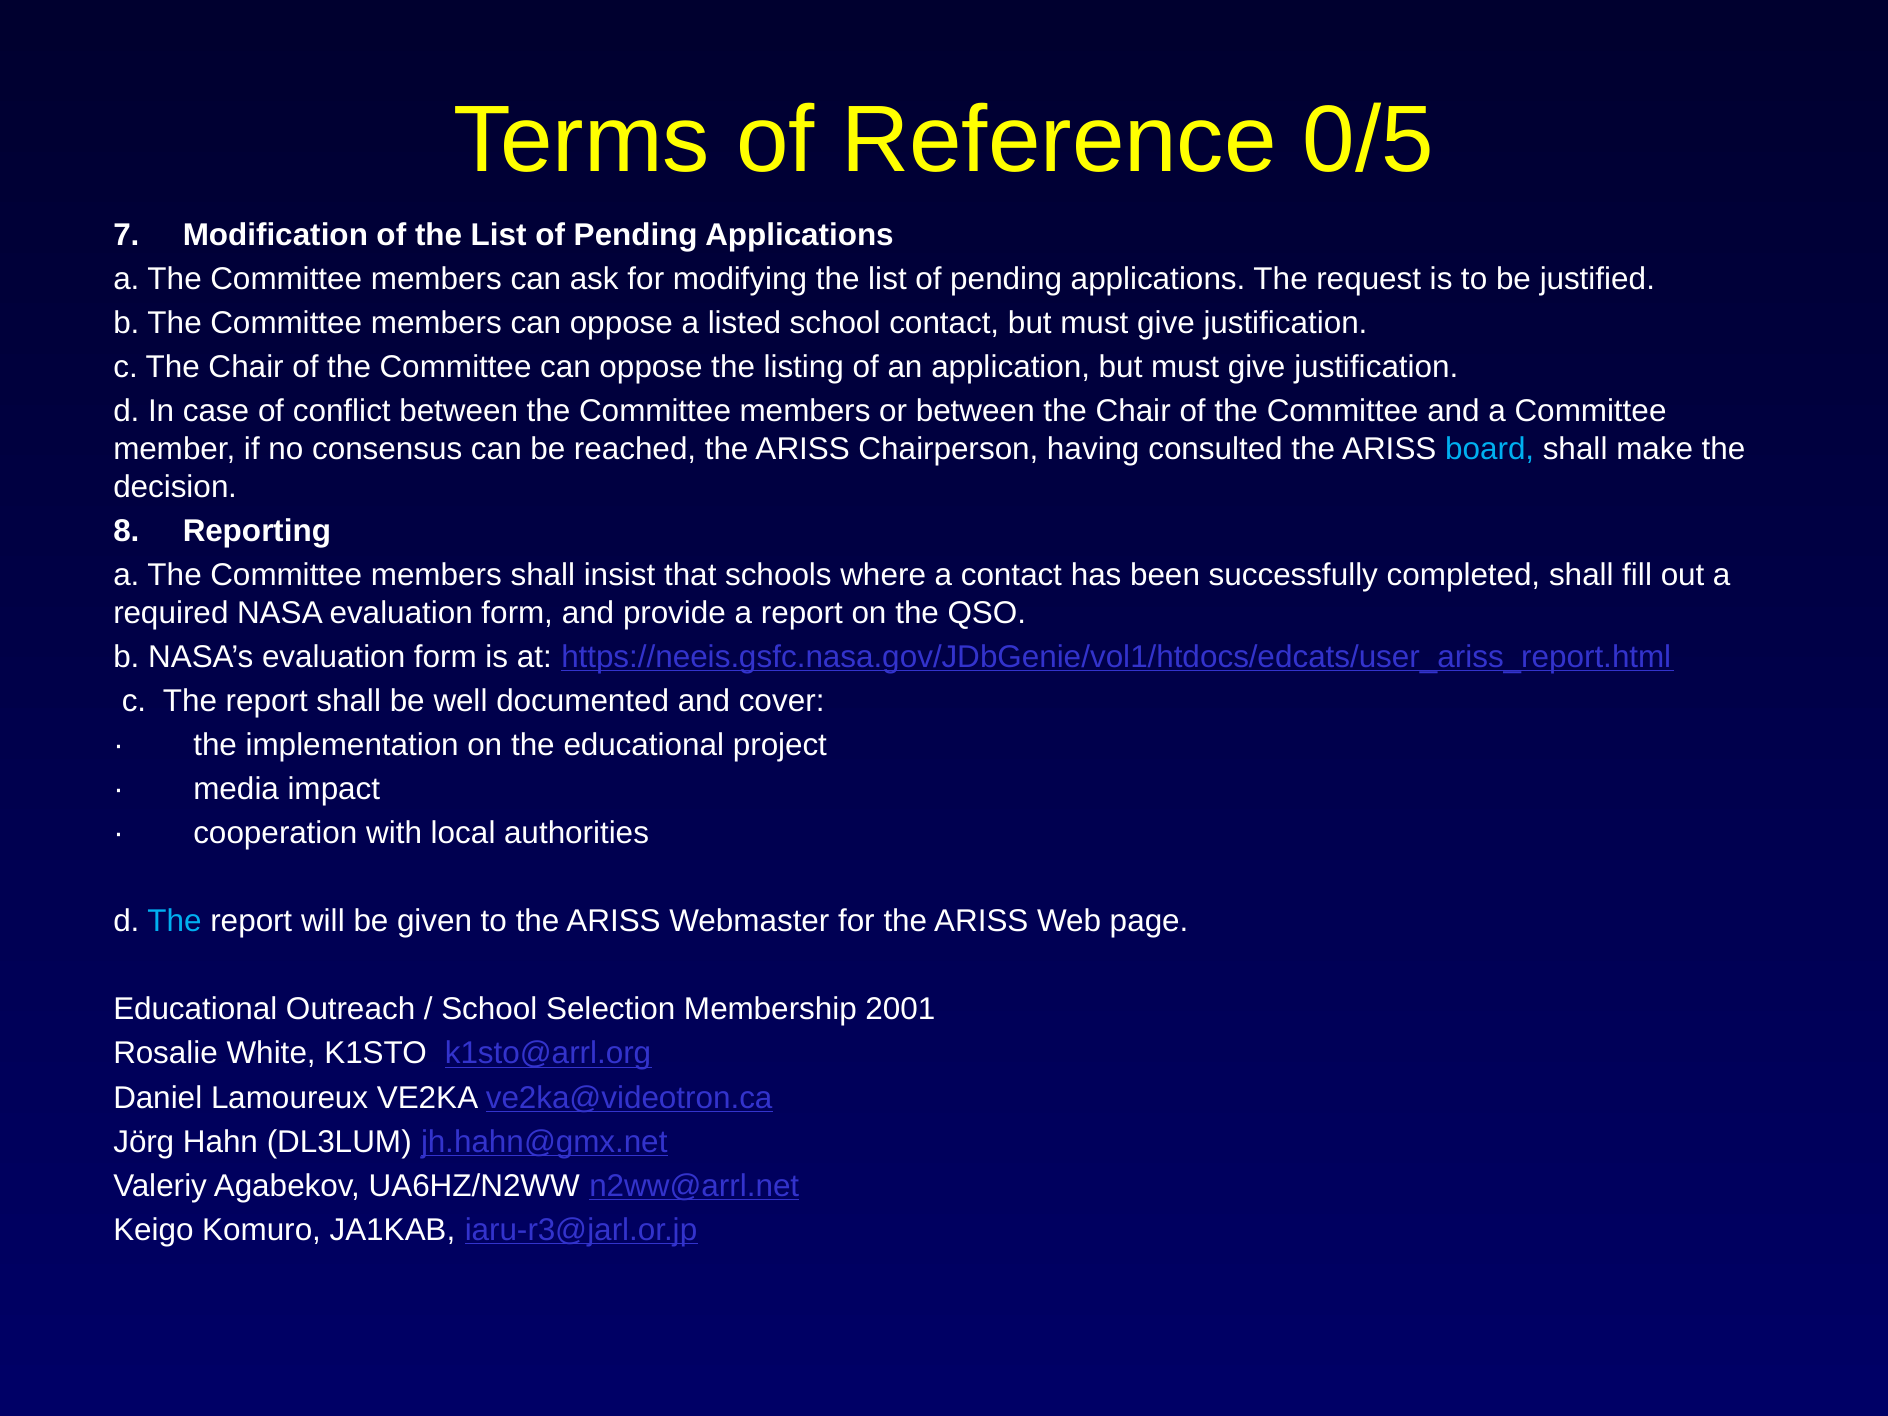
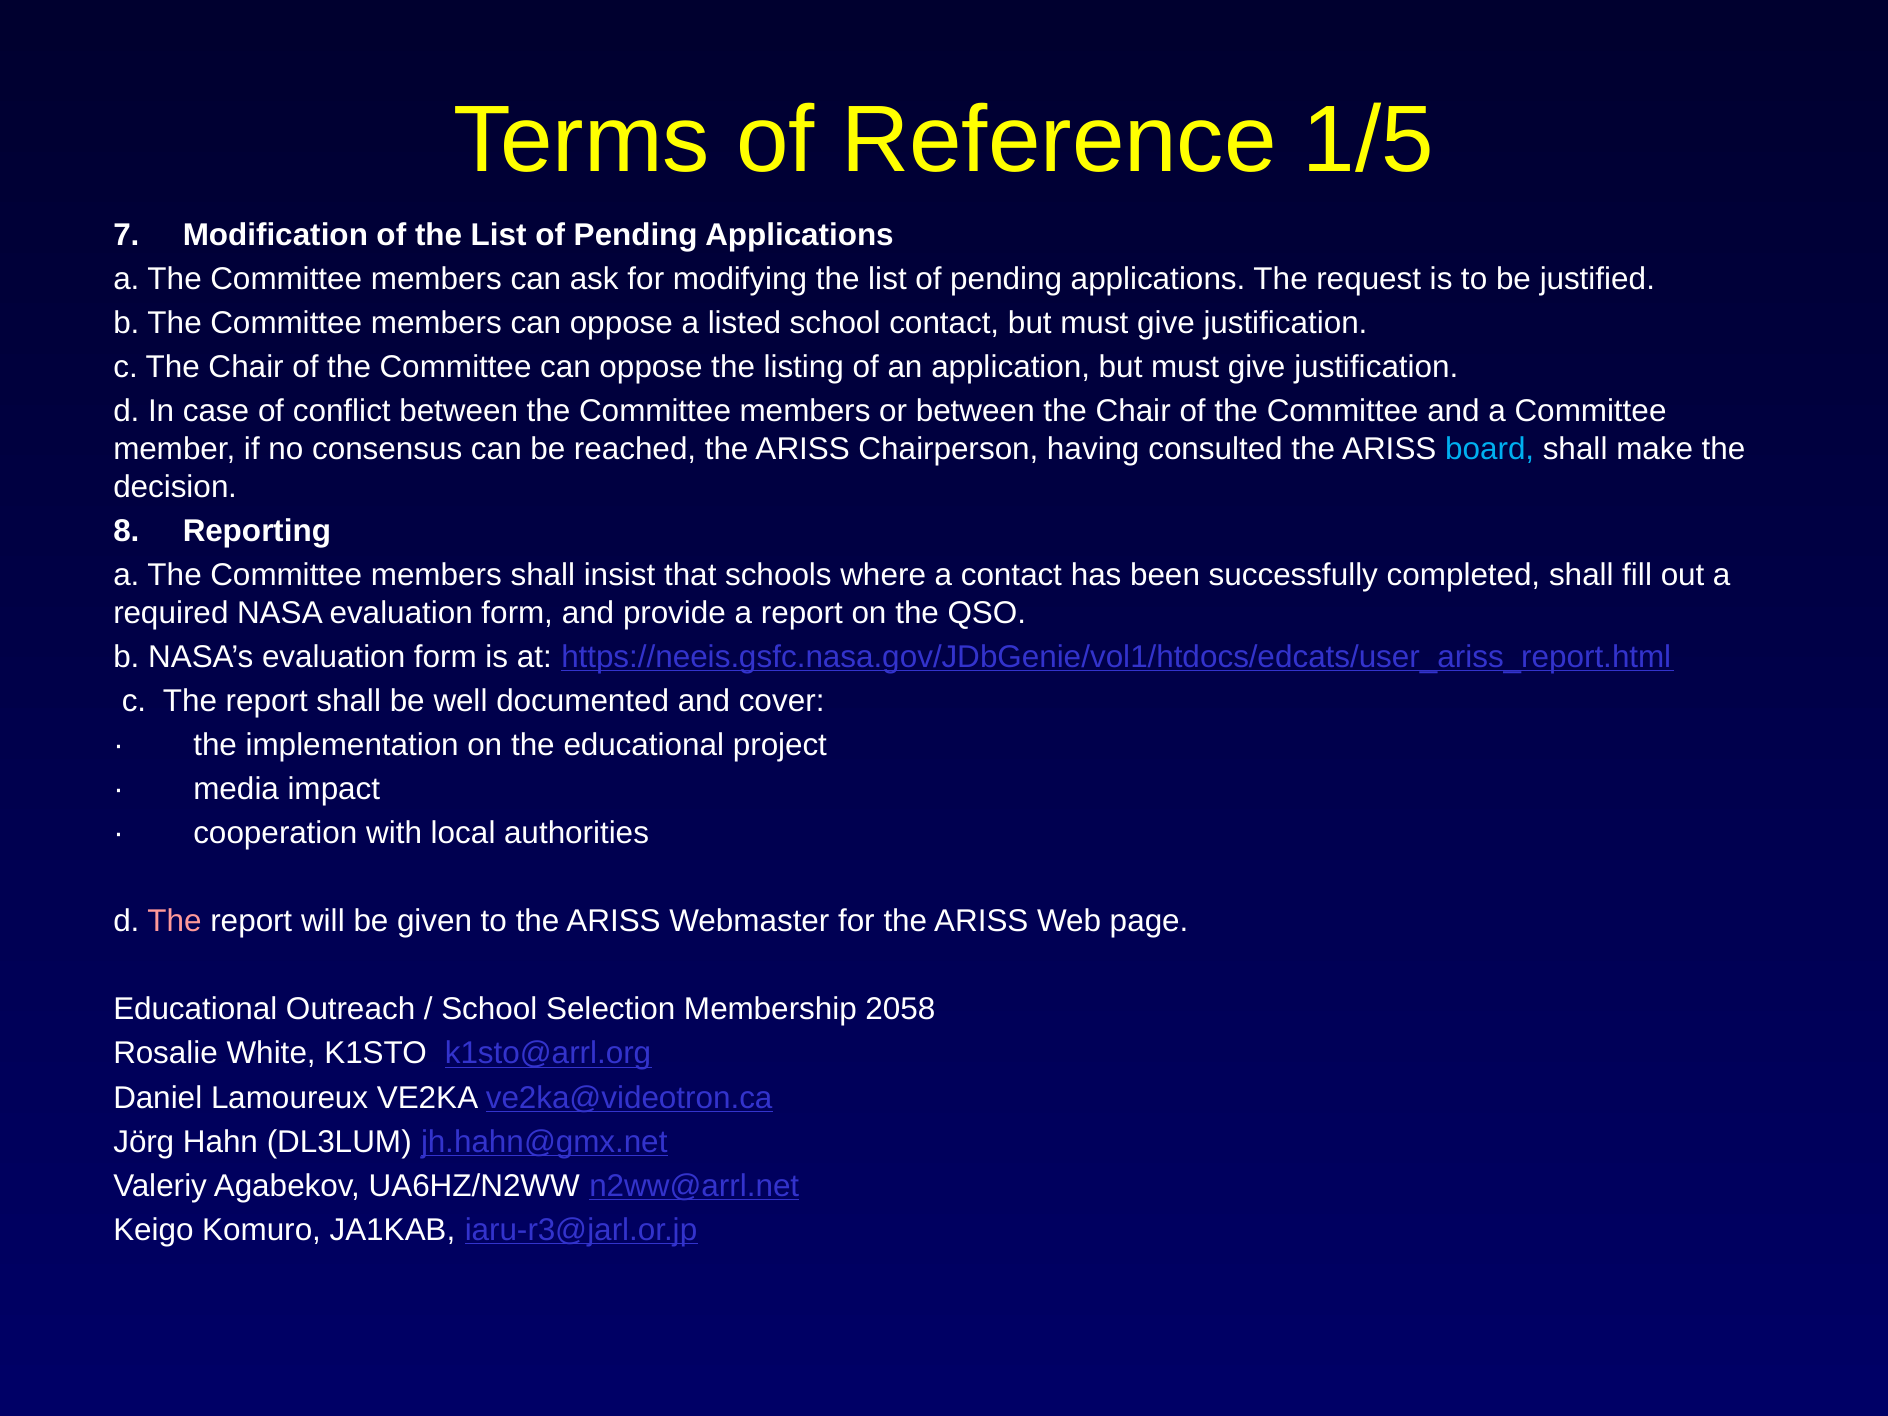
0/5: 0/5 -> 1/5
The at (175, 921) colour: light blue -> pink
2001: 2001 -> 2058
